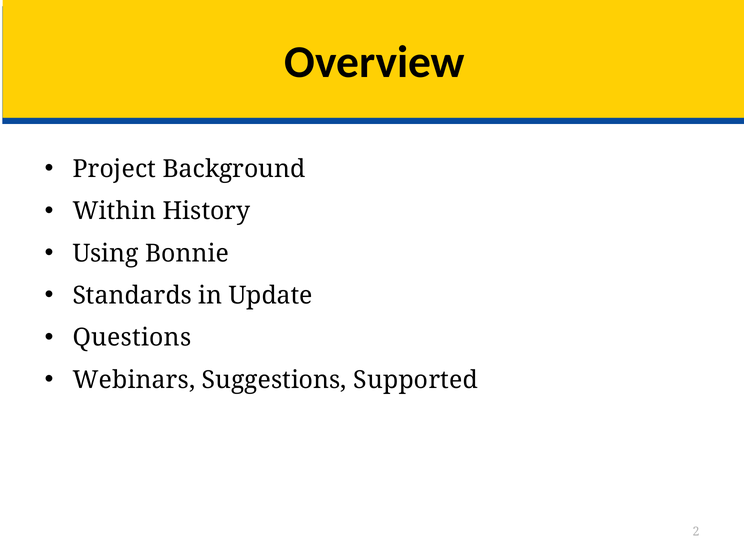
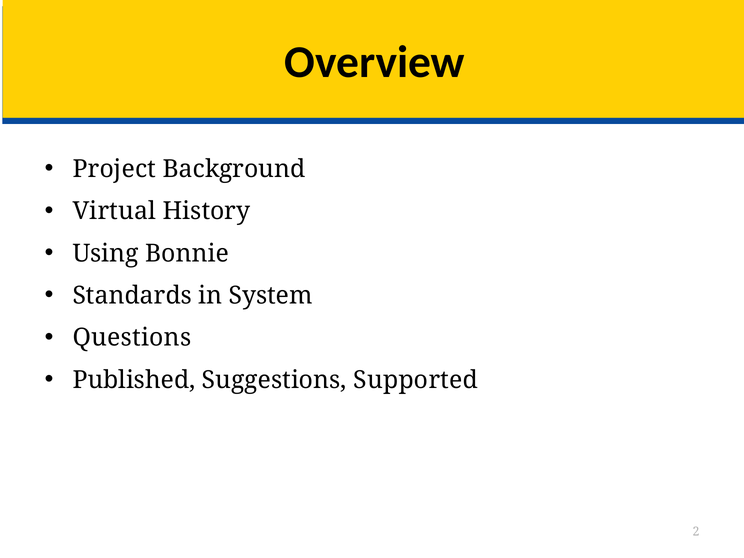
Within: Within -> Virtual
Update: Update -> System
Webinars: Webinars -> Published
